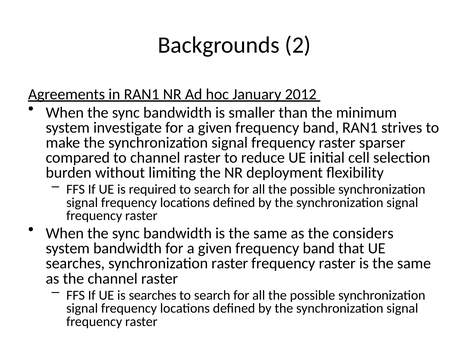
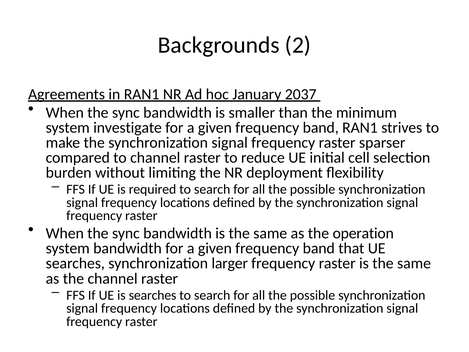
2012: 2012 -> 2037
considers: considers -> operation
synchronization raster: raster -> larger
